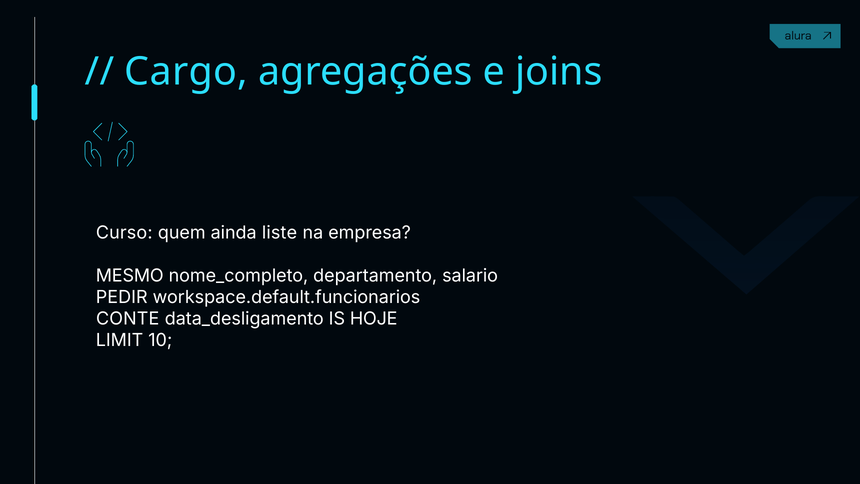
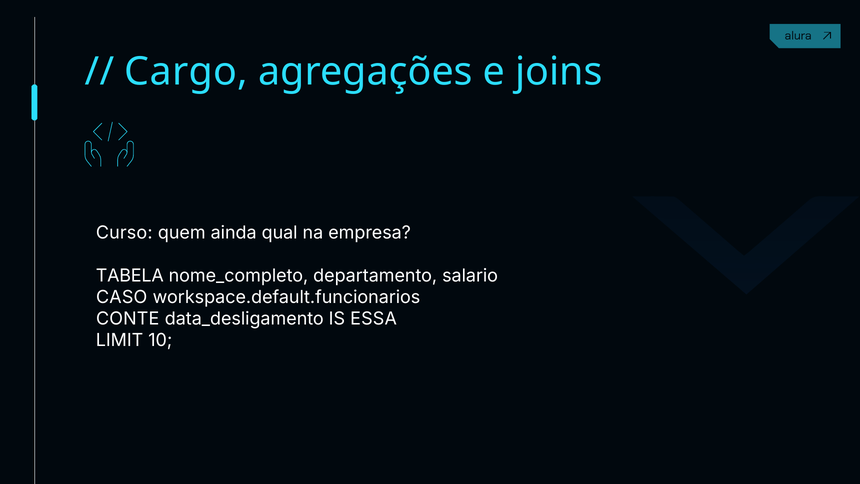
liste: liste -> qual
MESMO: MESMO -> TABELA
PEDIR: PEDIR -> CASO
HOJE: HOJE -> ESSA
